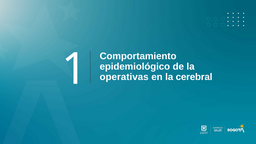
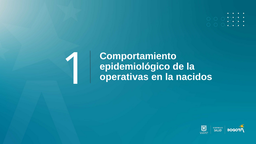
cerebral: cerebral -> nacidos
